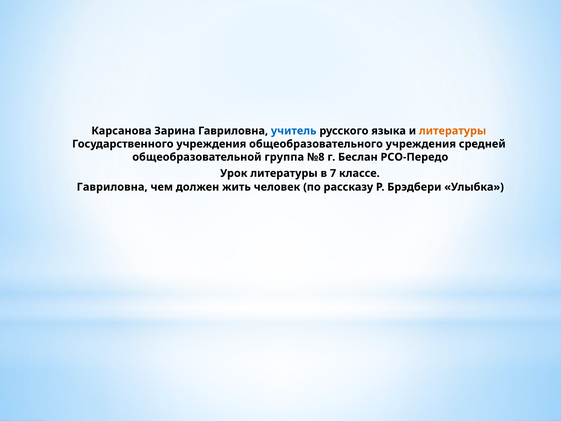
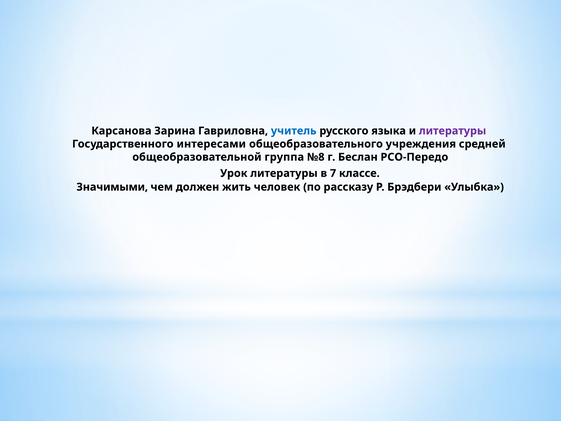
литературы at (453, 131) colour: orange -> purple
Государственного учреждения: учреждения -> интересами
Гавриловна at (112, 187): Гавриловна -> Значимыми
